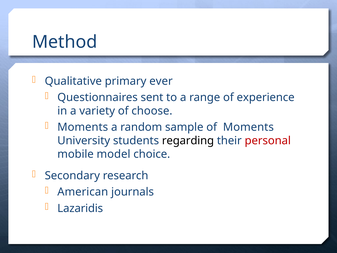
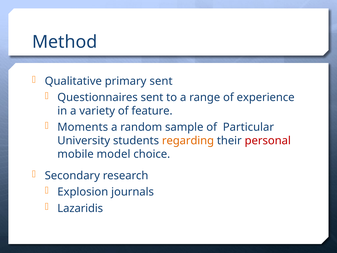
primary ever: ever -> sent
choose: choose -> feature
of Moments: Moments -> Particular
regarding colour: black -> orange
American: American -> Explosion
